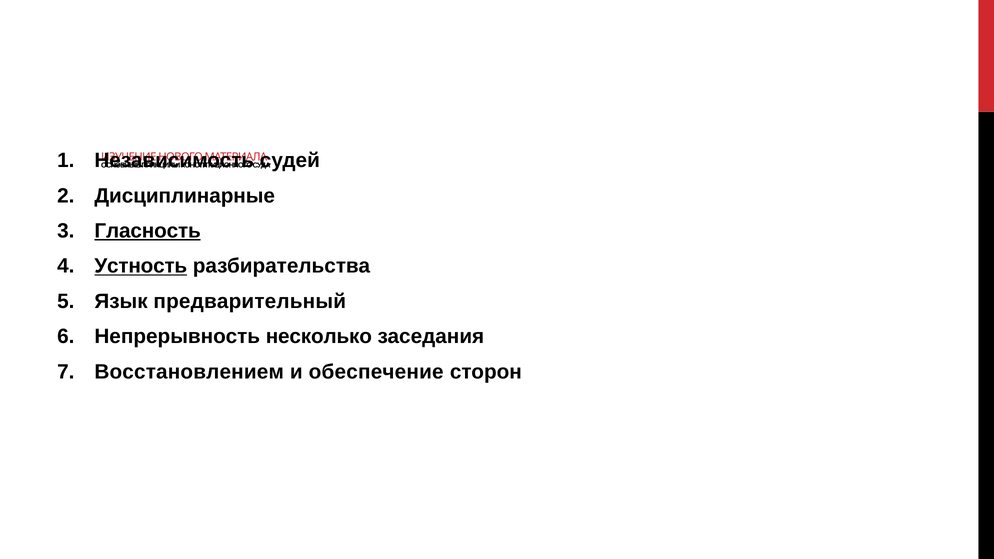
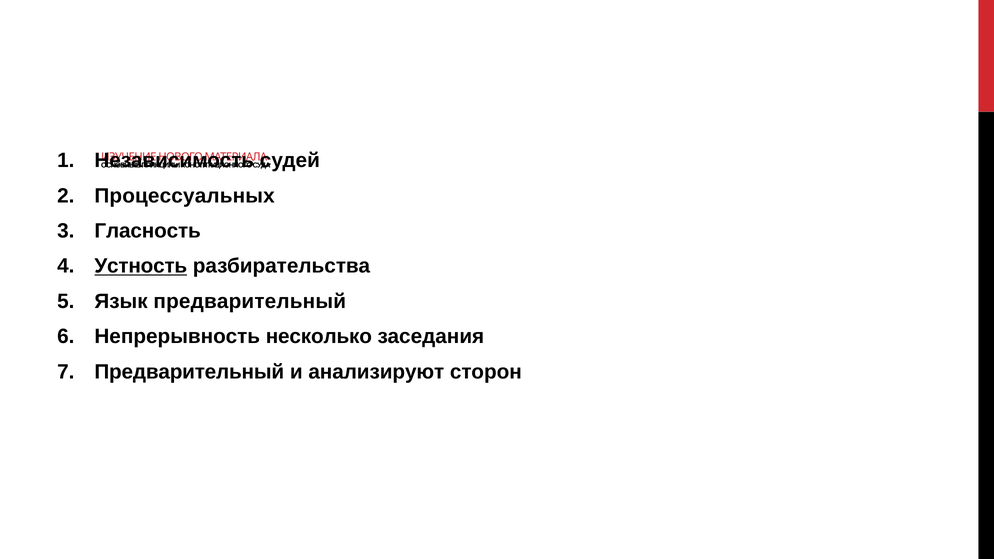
Дисциплинарные: Дисциплинарные -> Процессуальных
Гласность underline: present -> none
Восстановлением at (189, 372): Восстановлением -> Предварительный
обеспечение: обеспечение -> анализируют
